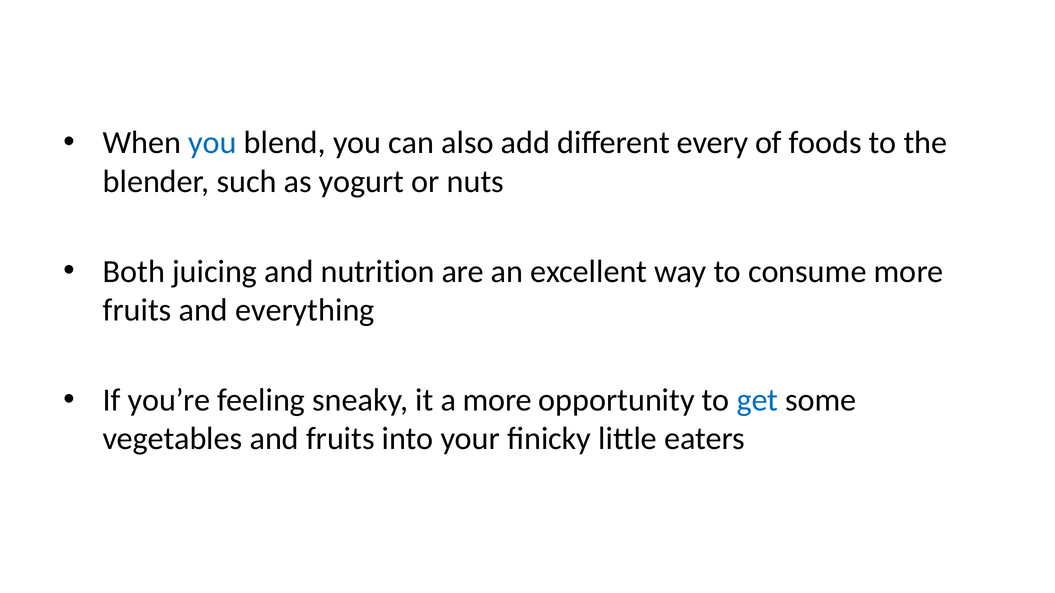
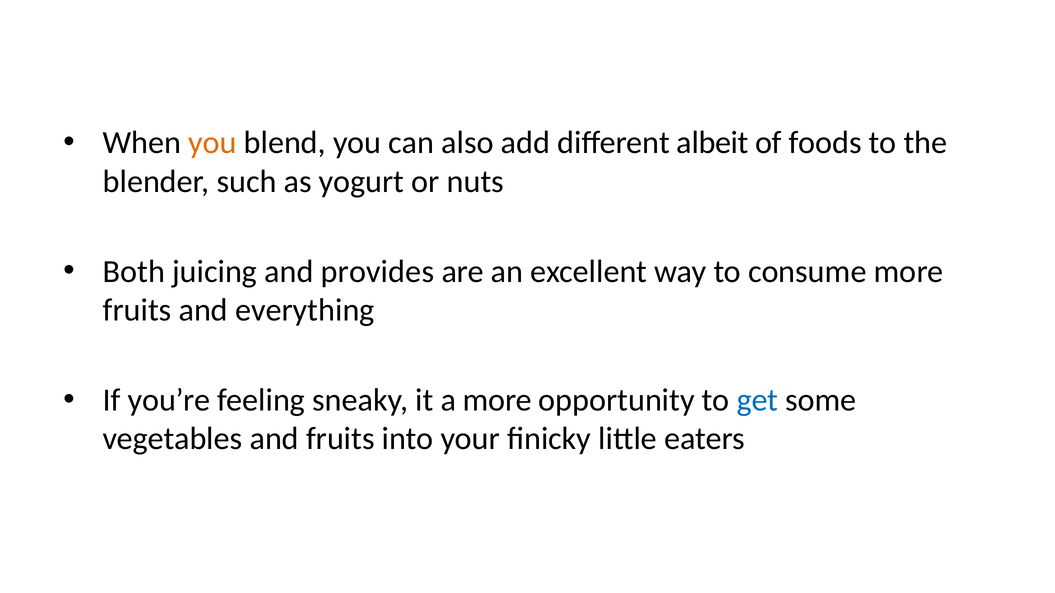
you at (213, 143) colour: blue -> orange
every: every -> albeit
nutrition: nutrition -> provides
